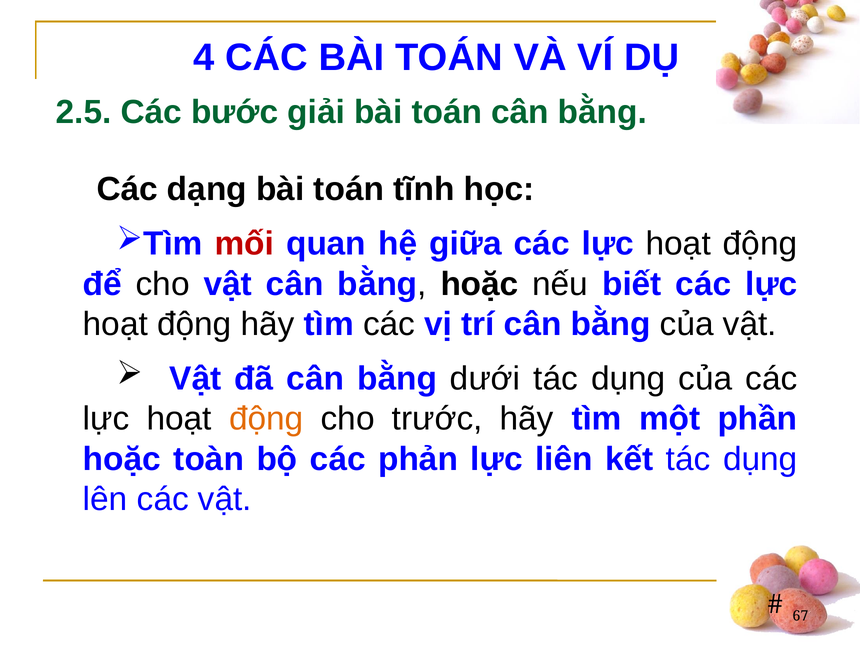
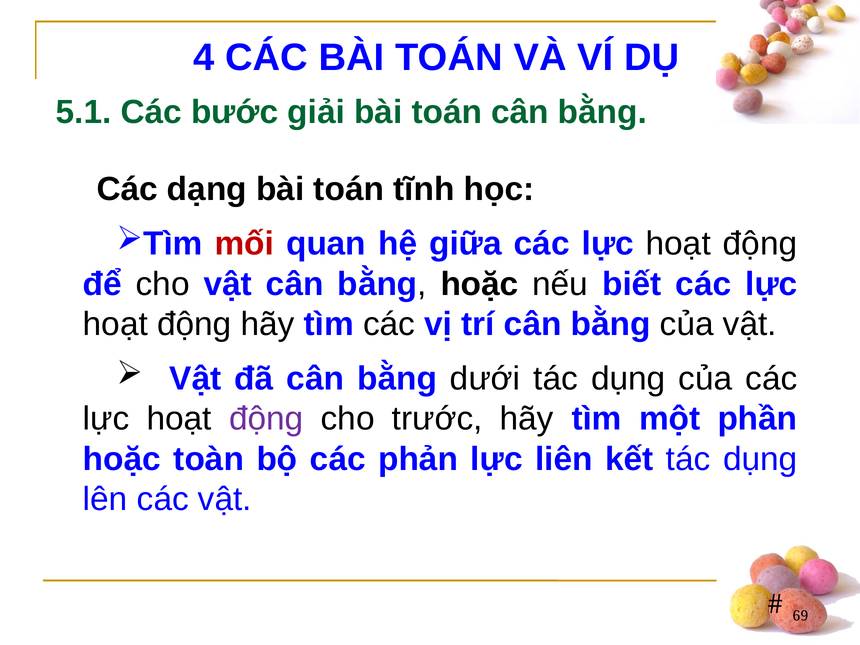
2.5: 2.5 -> 5.1
động at (266, 419) colour: orange -> purple
67: 67 -> 69
